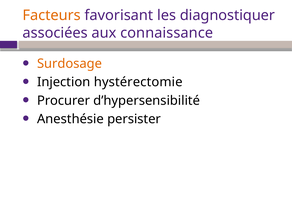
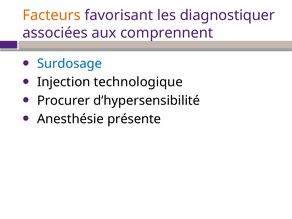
connaissance: connaissance -> comprennent
Surdosage colour: orange -> blue
hystérectomie: hystérectomie -> technologique
persister: persister -> présente
